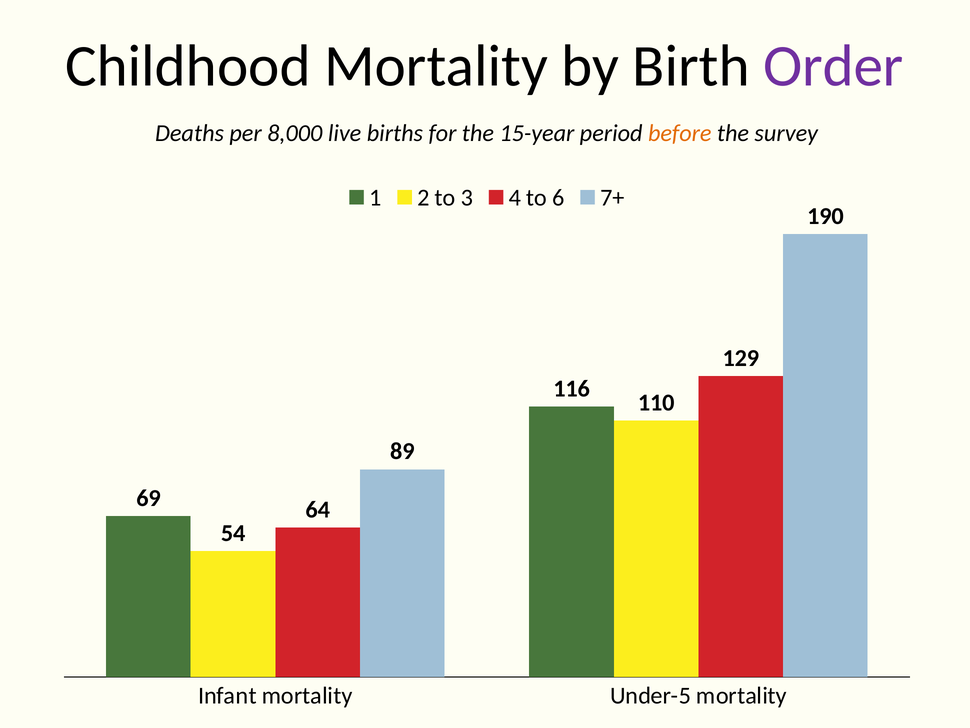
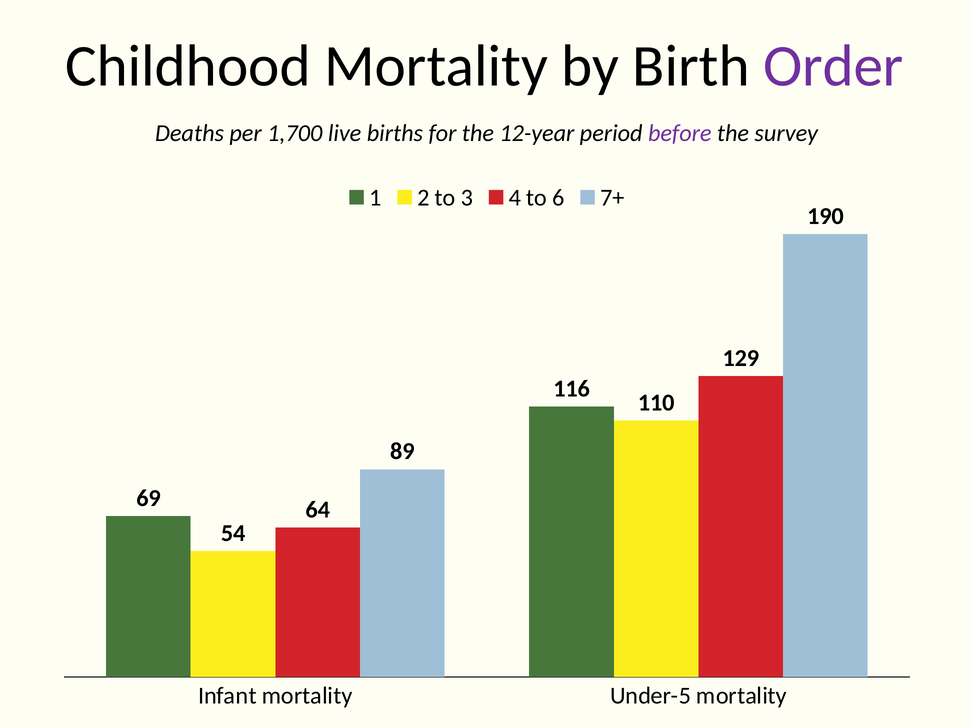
8,000: 8,000 -> 1,700
15-year: 15-year -> 12-year
before colour: orange -> purple
